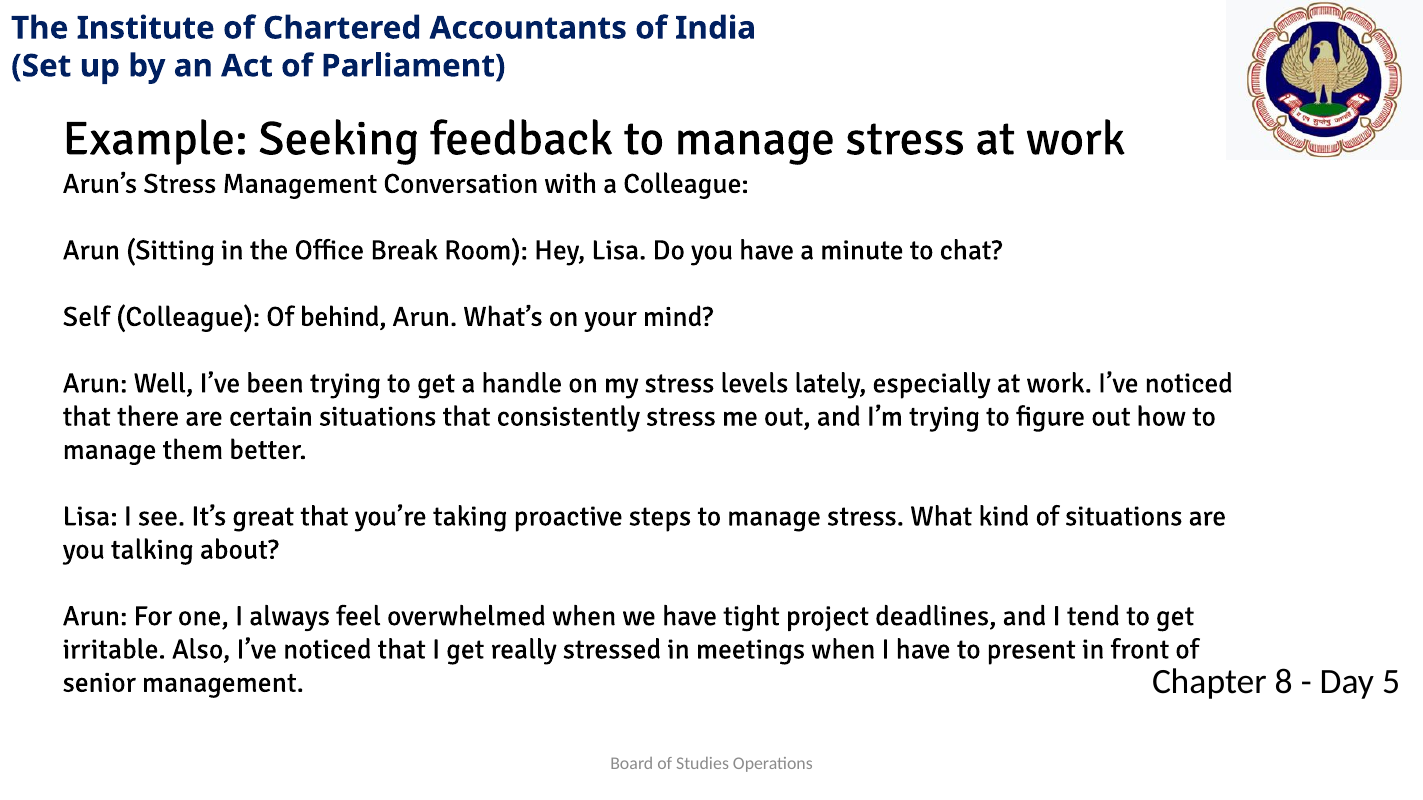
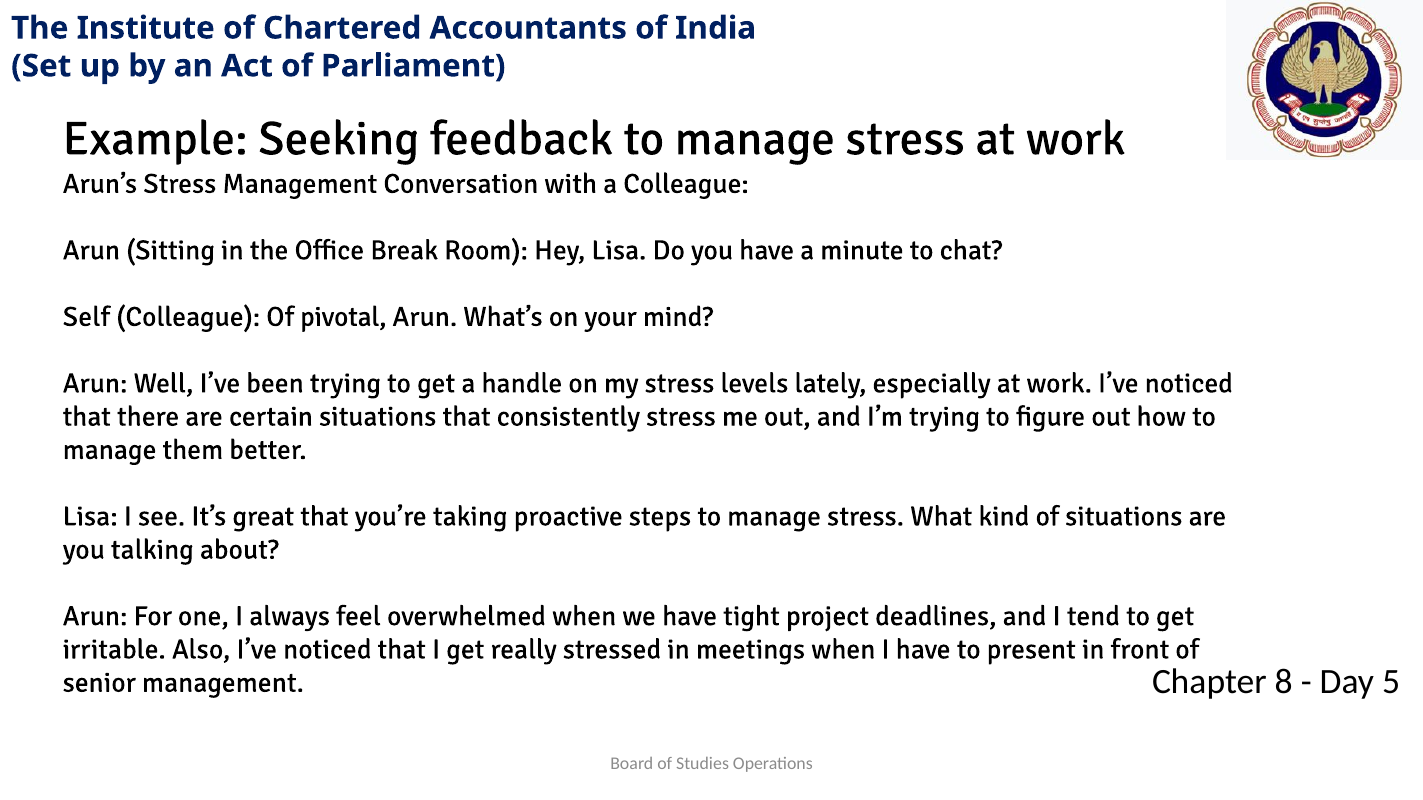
behind: behind -> pivotal
